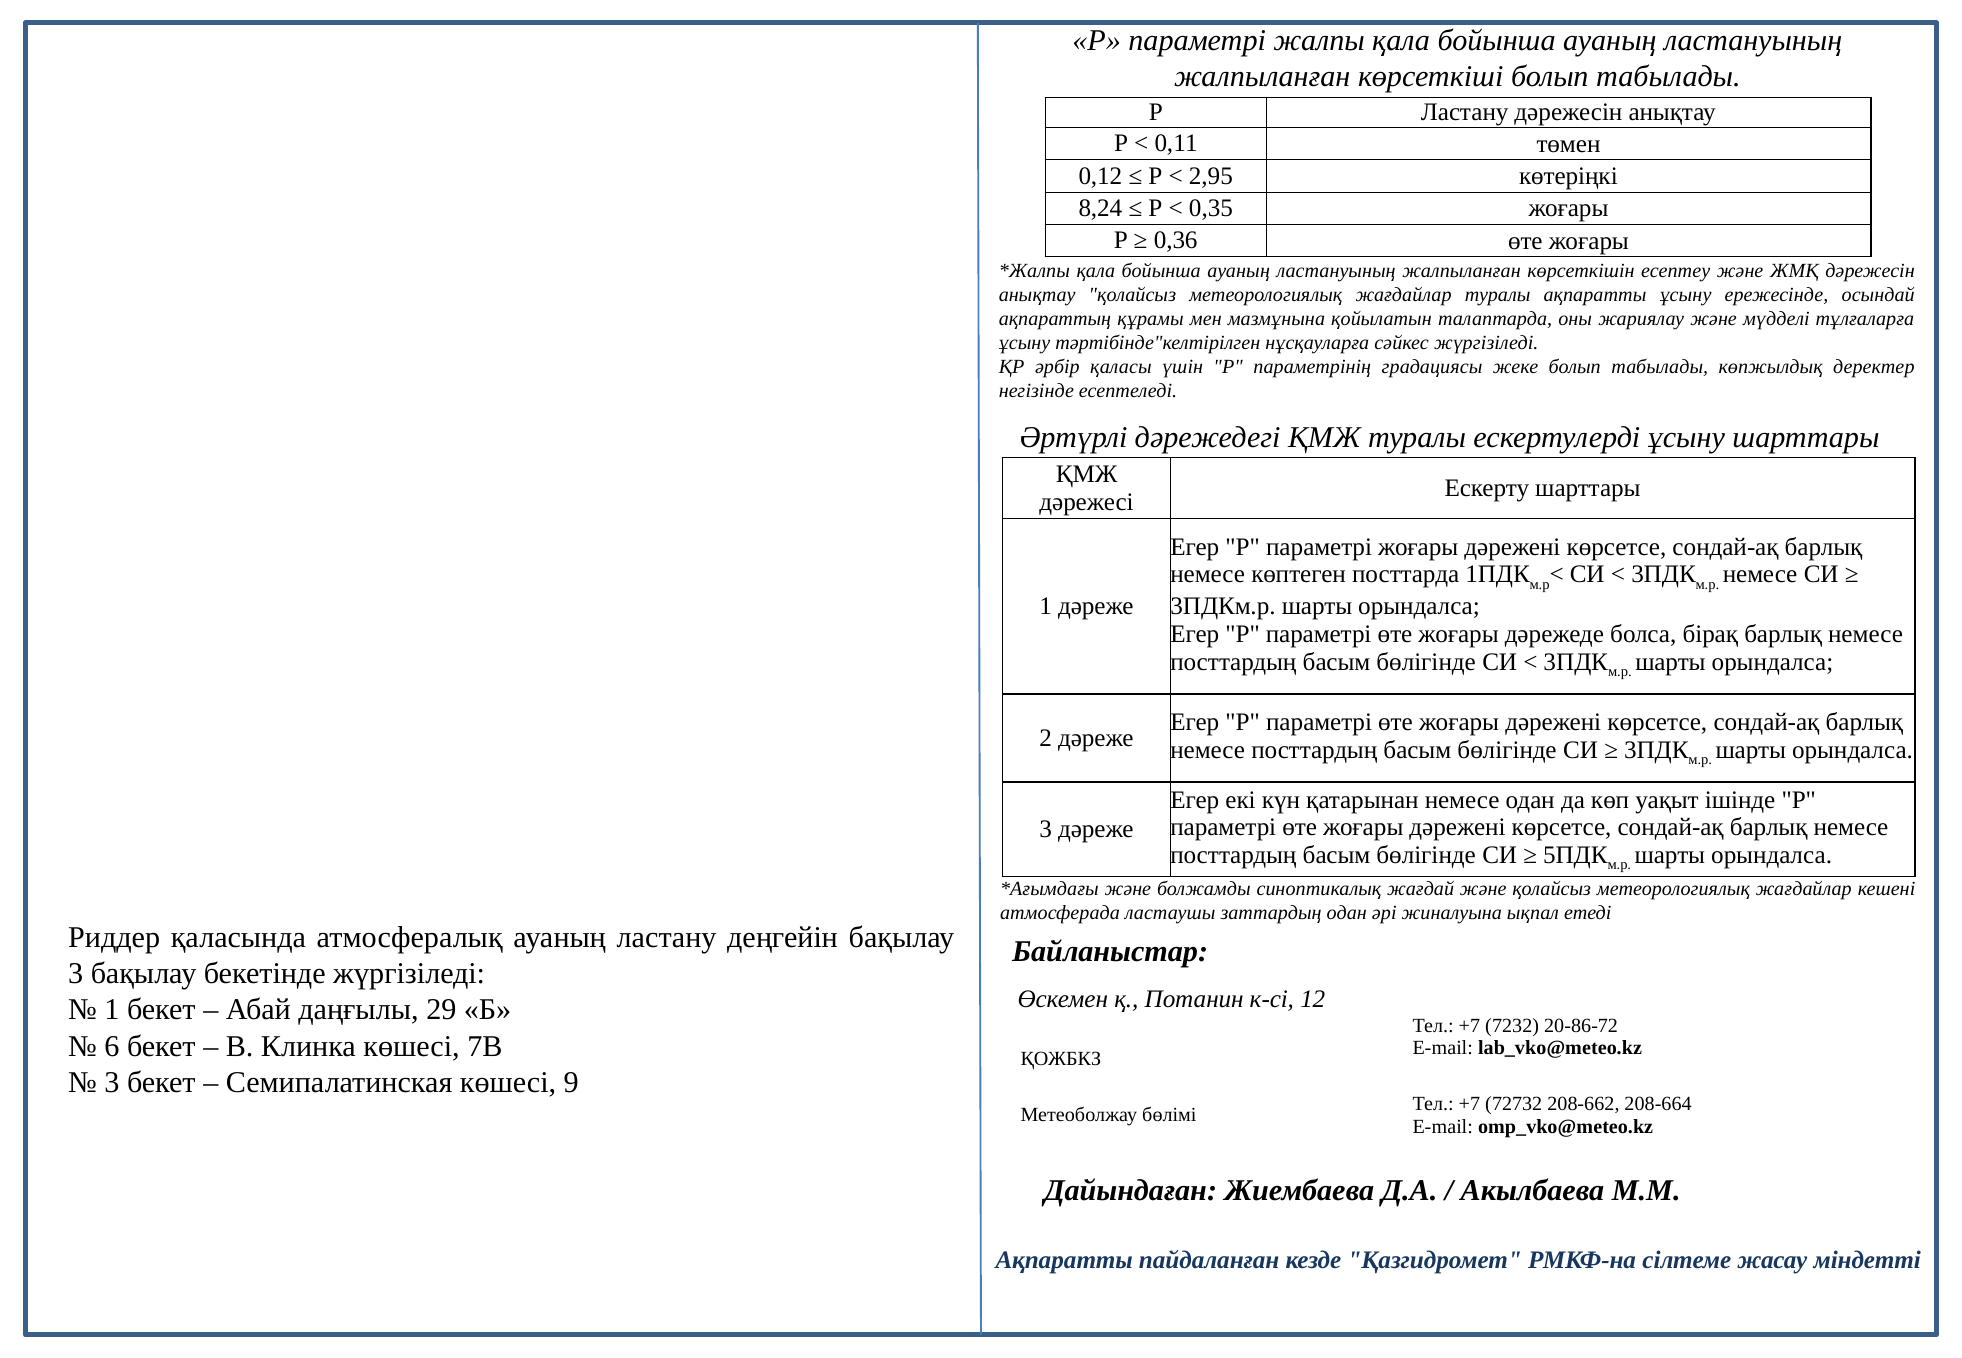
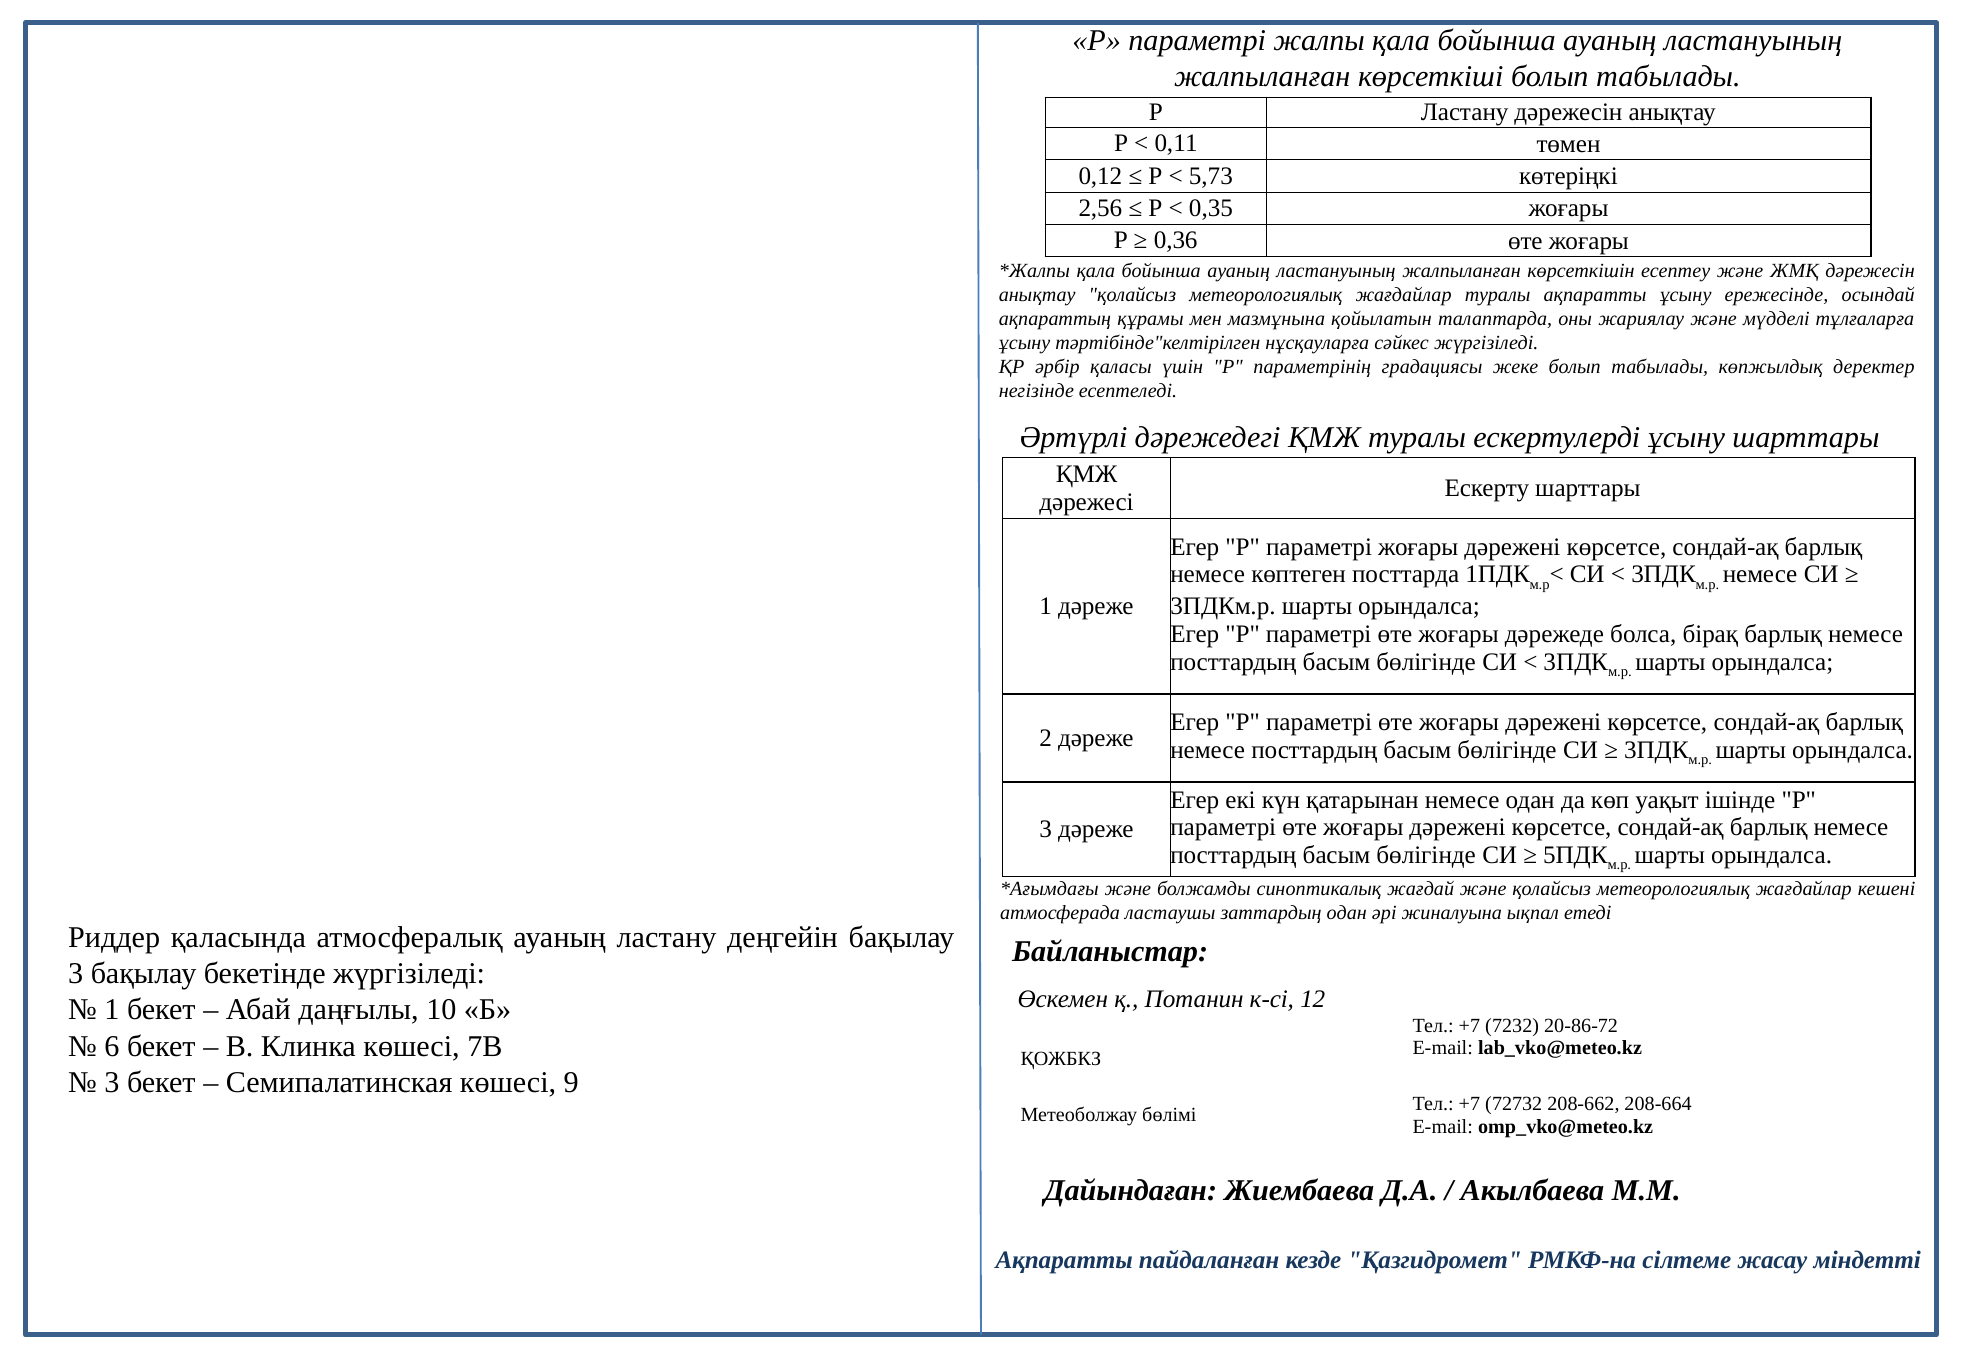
2,95: 2,95 -> 5,73
8,24: 8,24 -> 2,56
29: 29 -> 10
